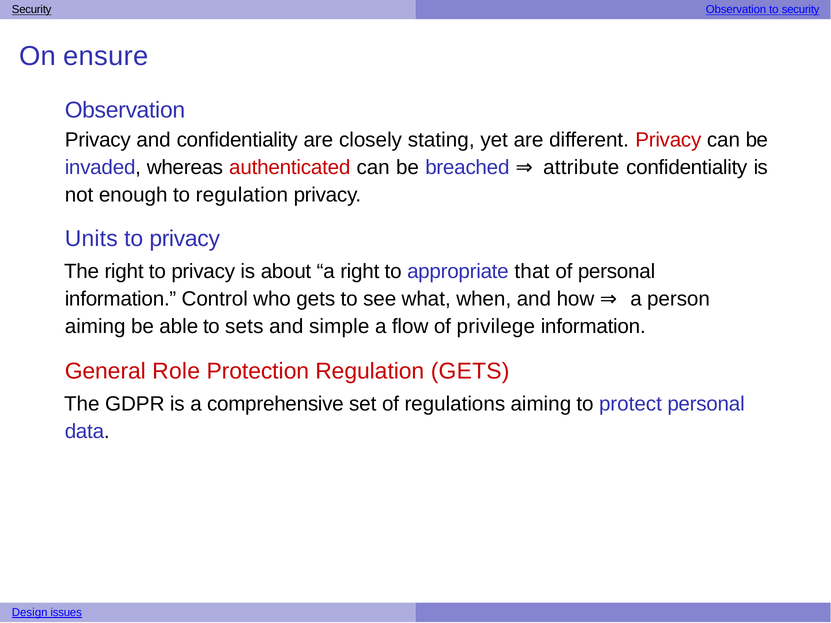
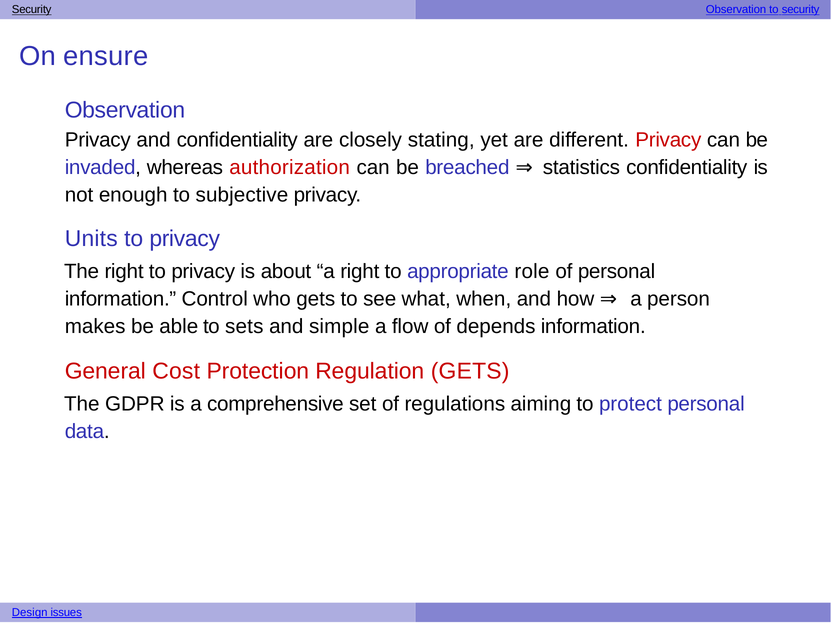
authenticated: authenticated -> authorization
attribute: attribute -> statistics
to regulation: regulation -> subjective
that: that -> role
aiming at (95, 327): aiming -> makes
privilege: privilege -> depends
Role: Role -> Cost
